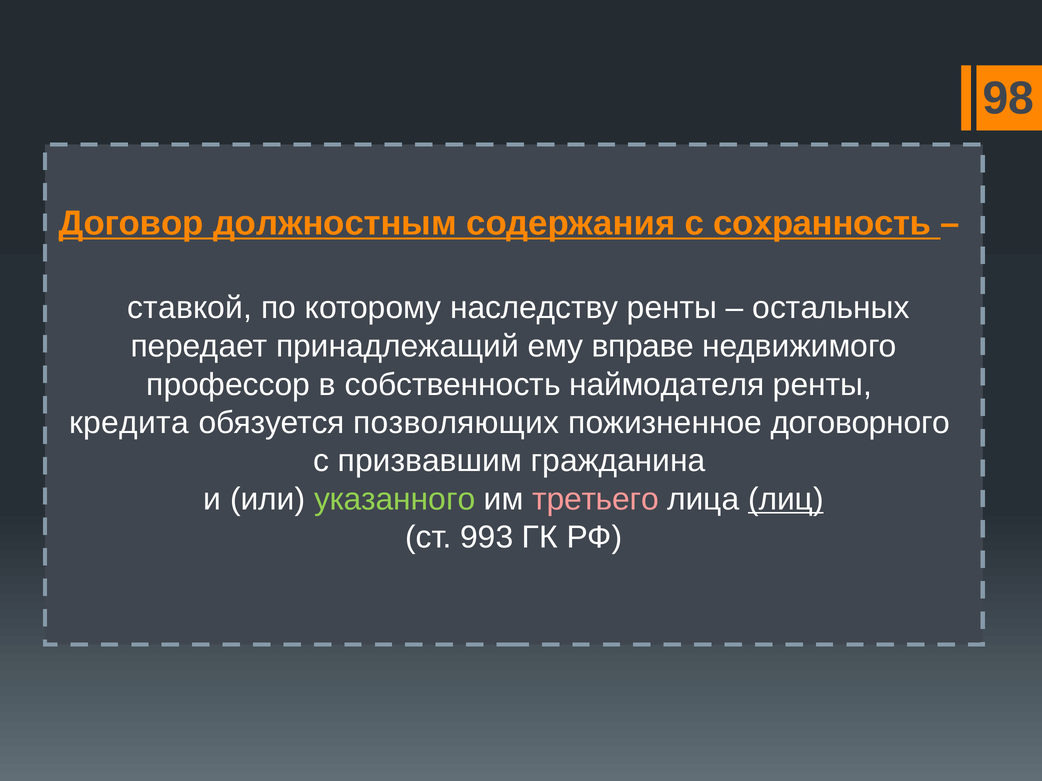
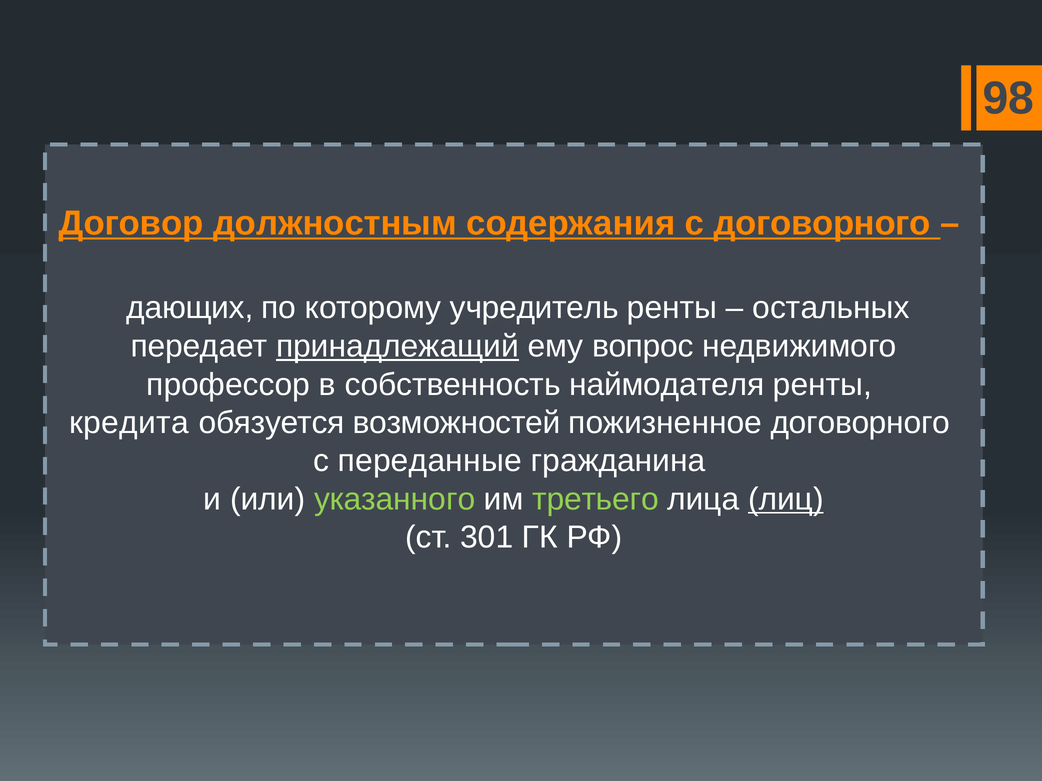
с сохранность: сохранность -> договорного
ставкой: ставкой -> дающих
наследству: наследству -> учредитель
принадлежащий underline: none -> present
вправе: вправе -> вопрос
позволяющих: позволяющих -> возможностей
призвавшим: призвавшим -> переданные
третьего colour: pink -> light green
993: 993 -> 301
